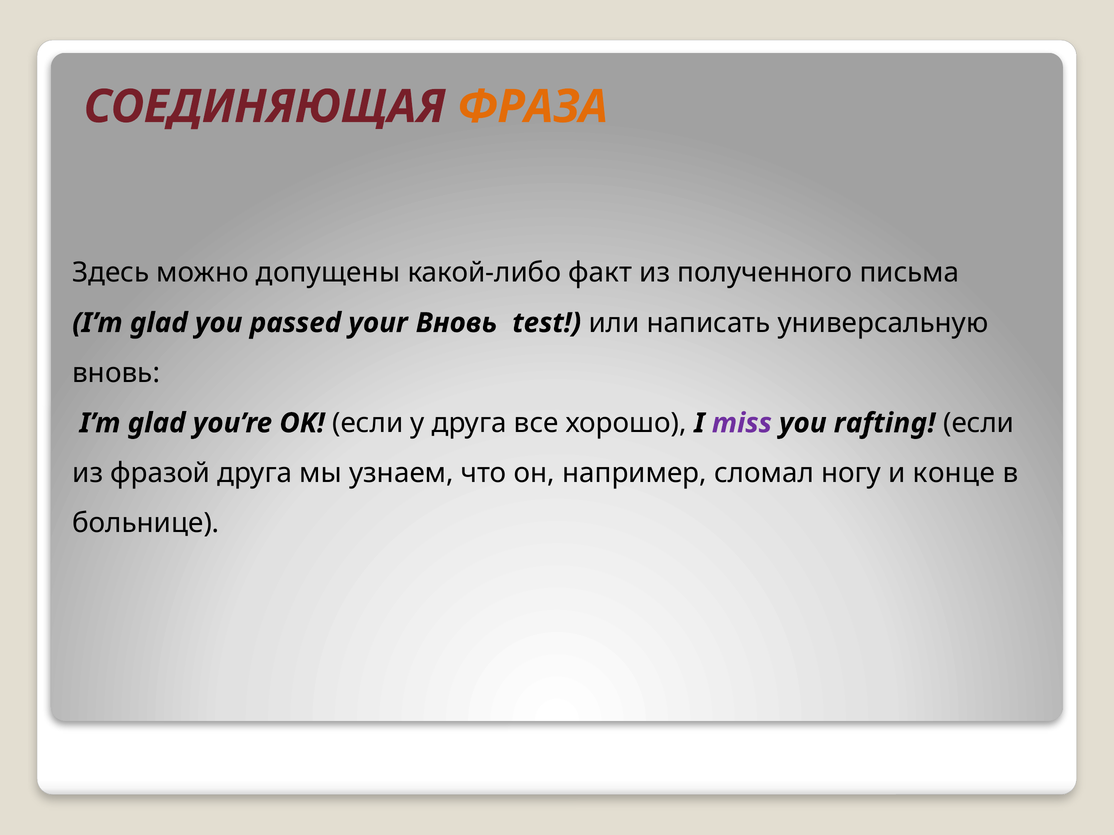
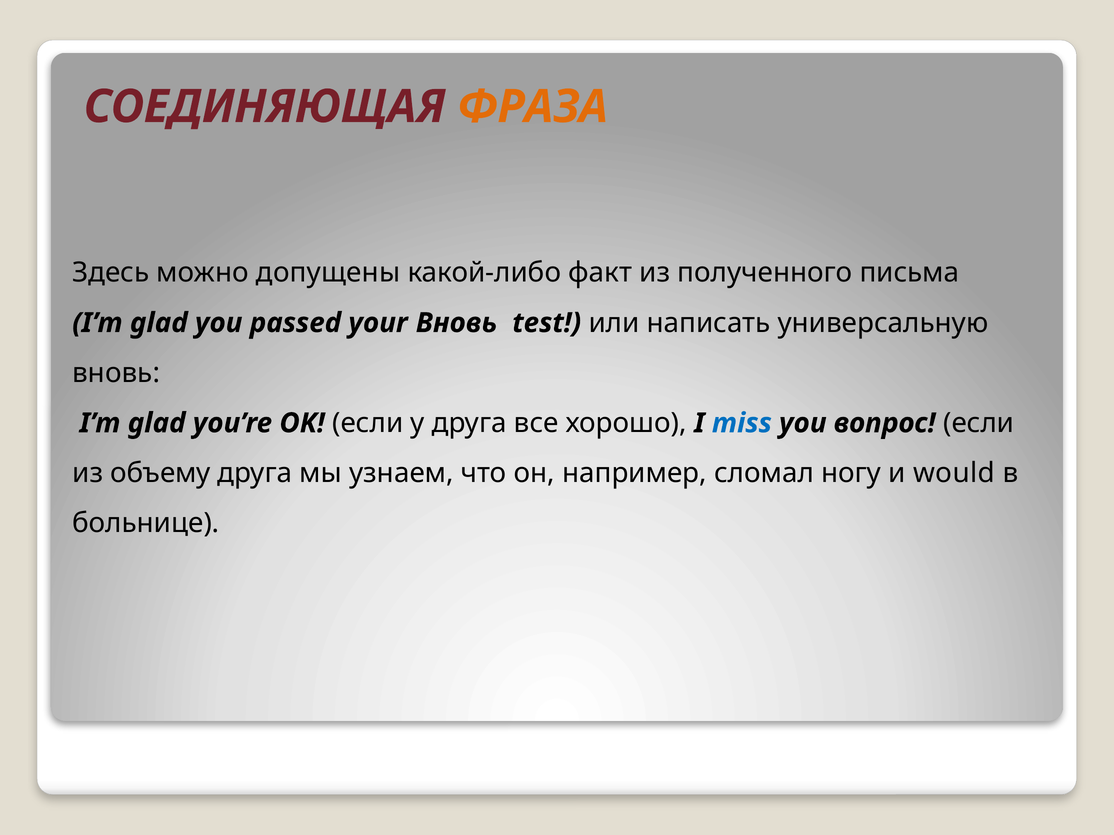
miss colour: purple -> blue
rafting: rafting -> вопрос
фразой: фразой -> объему
конце: конце -> would
